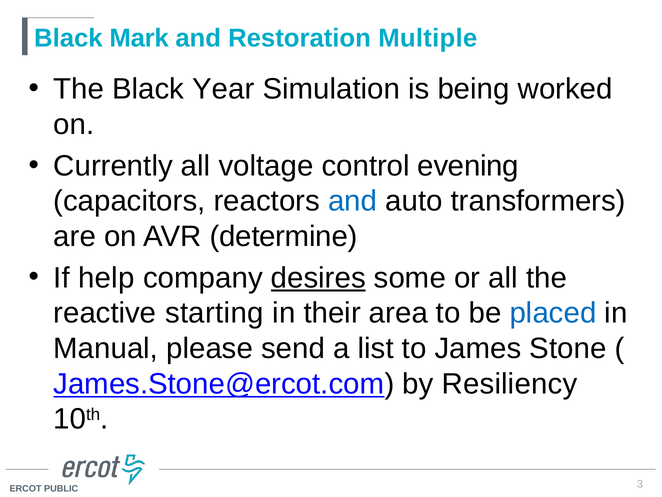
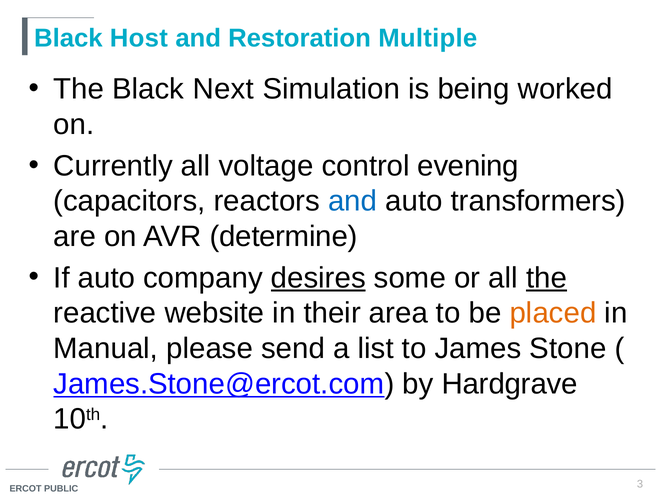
Mark: Mark -> Host
Year: Year -> Next
If help: help -> auto
the at (546, 278) underline: none -> present
starting: starting -> website
placed colour: blue -> orange
Resiliency: Resiliency -> Hardgrave
